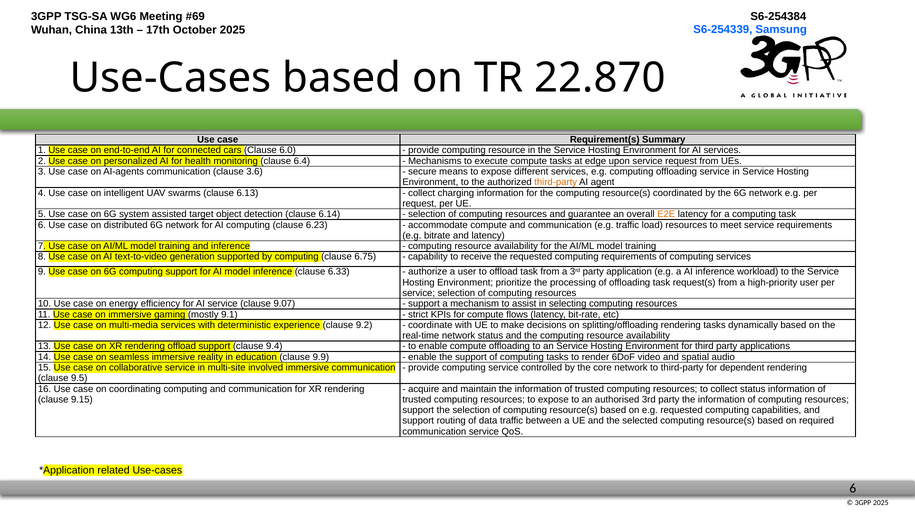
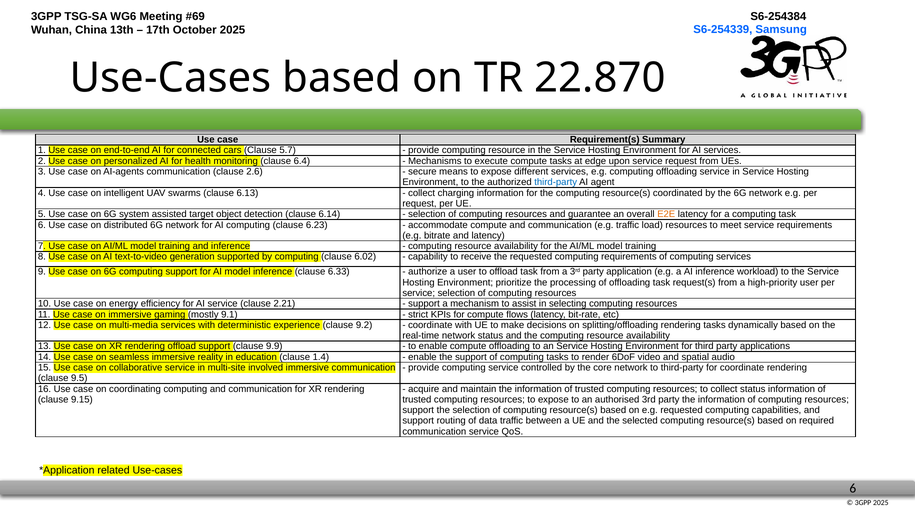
6.0: 6.0 -> 5.7
3.6: 3.6 -> 2.6
third-party at (556, 183) colour: orange -> blue
6.75: 6.75 -> 6.02
9.07: 9.07 -> 2.21
9.4: 9.4 -> 9.9
9.9: 9.9 -> 1.4
for dependent: dependent -> coordinate
